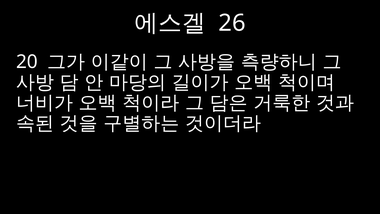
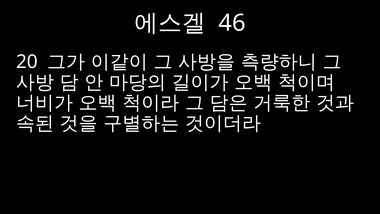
26: 26 -> 46
